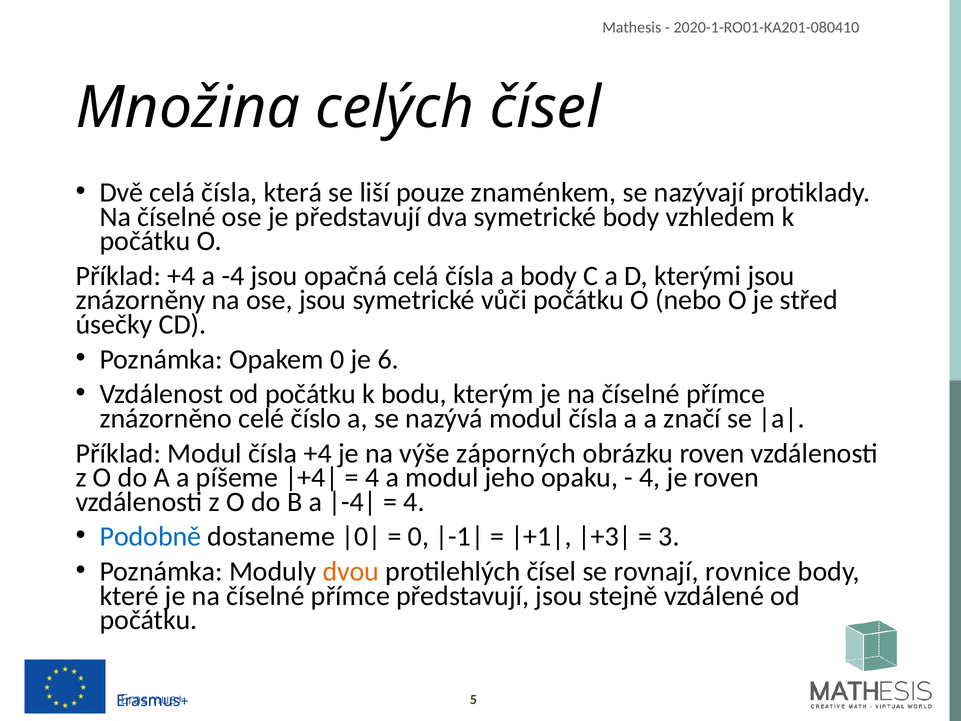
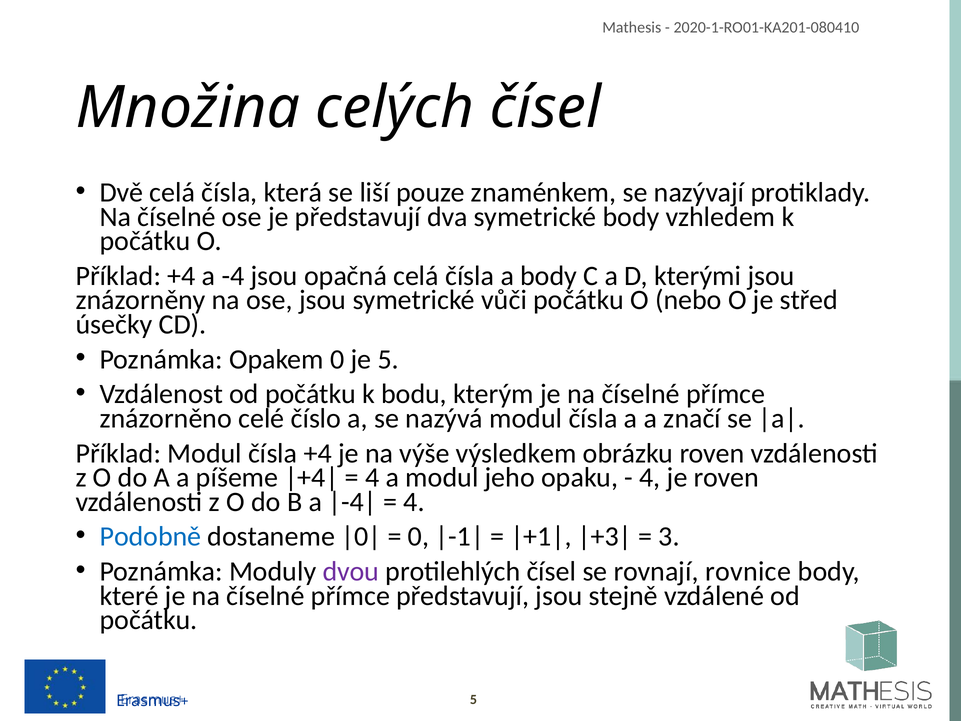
je 6: 6 -> 5
záporných: záporných -> výsledkem
dvou colour: orange -> purple
